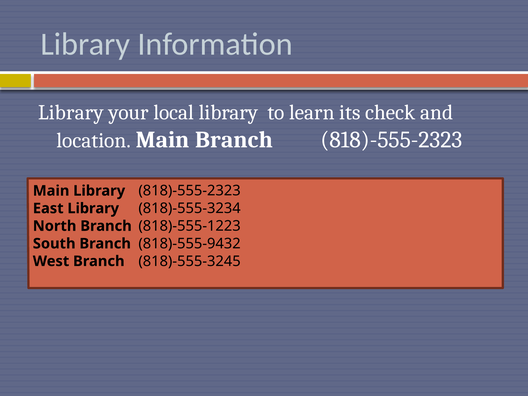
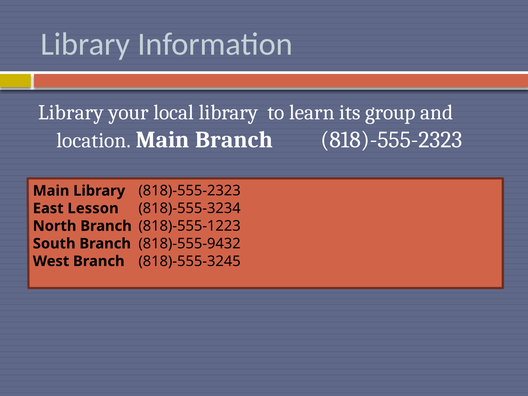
check: check -> group
East Library: Library -> Lesson
